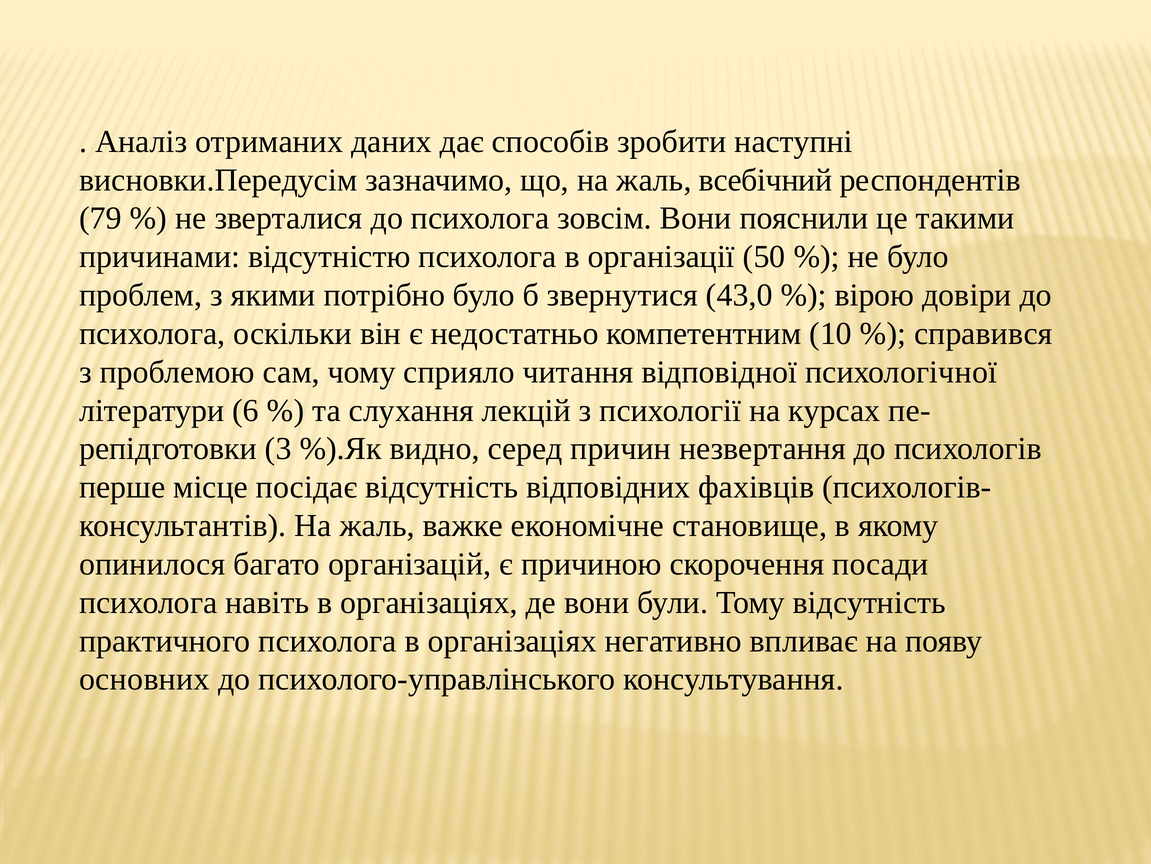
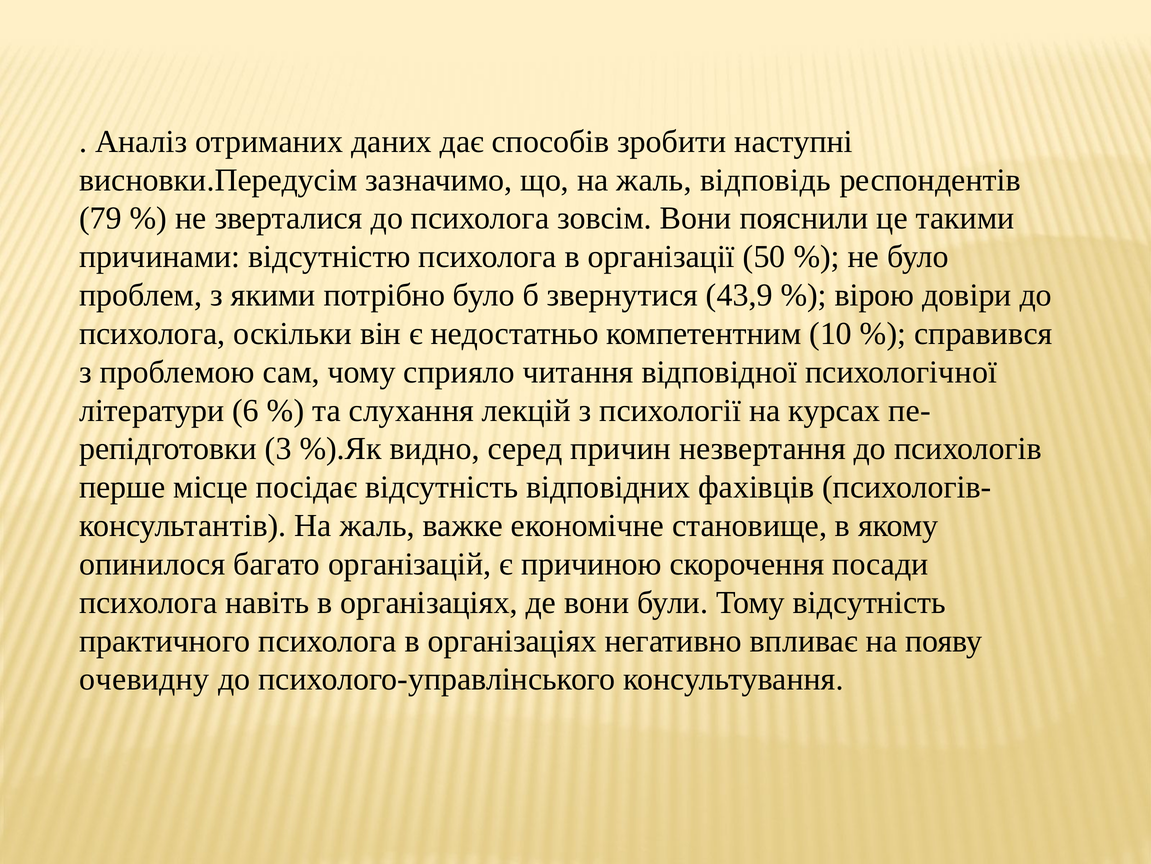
всебічний: всебічний -> відповідь
43,0: 43,0 -> 43,9
основних: основних -> очевидну
